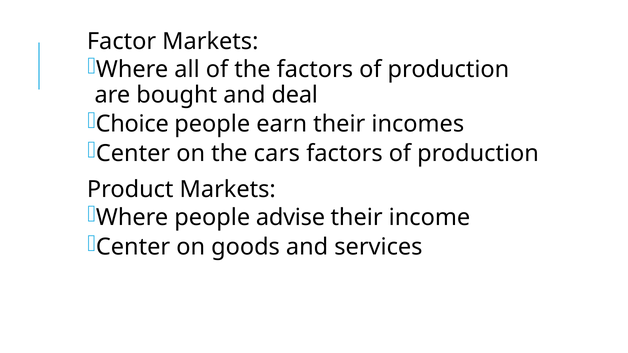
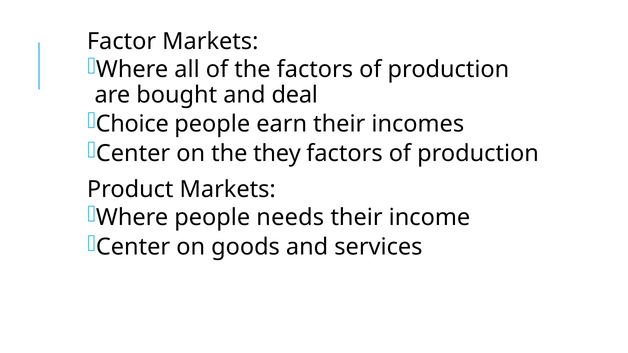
cars: cars -> they
advise: advise -> needs
